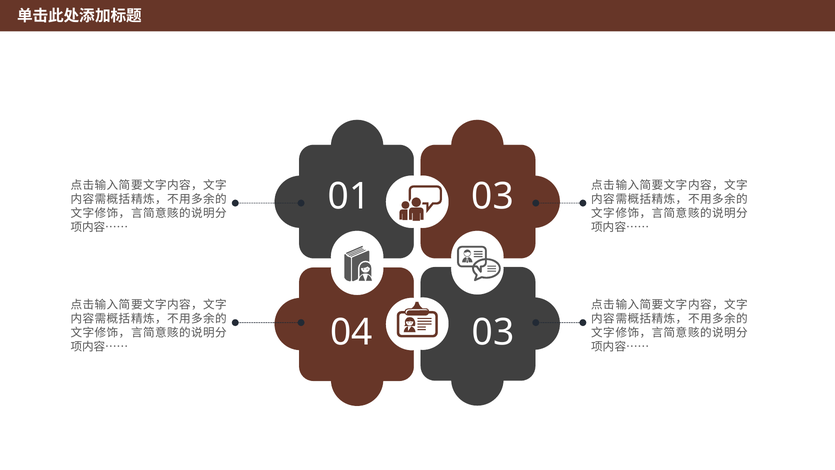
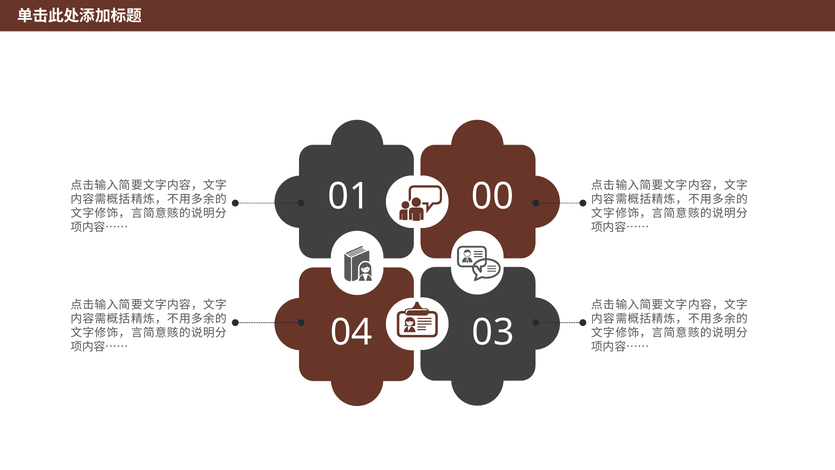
01 03: 03 -> 00
